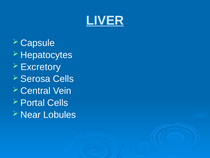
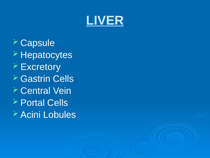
Serosa: Serosa -> Gastrin
Near: Near -> Acini
